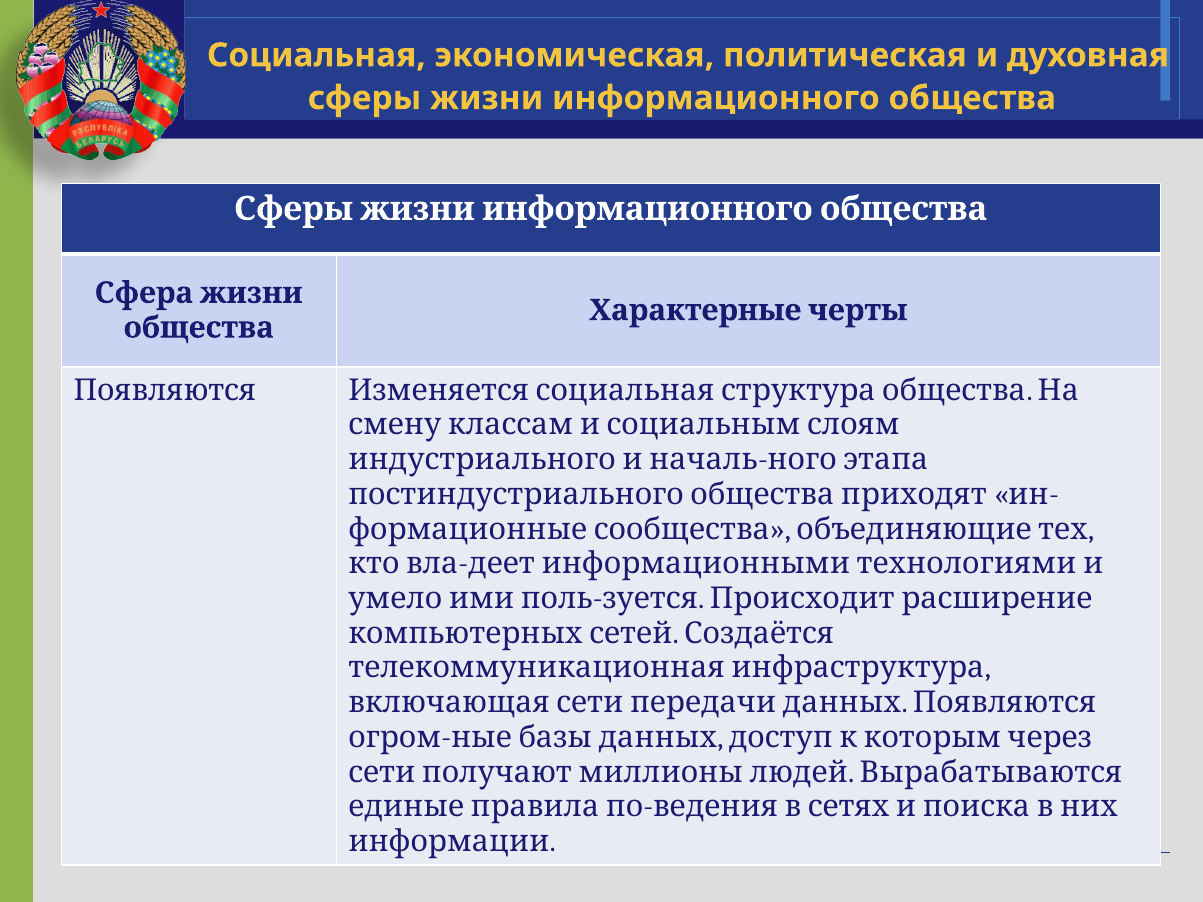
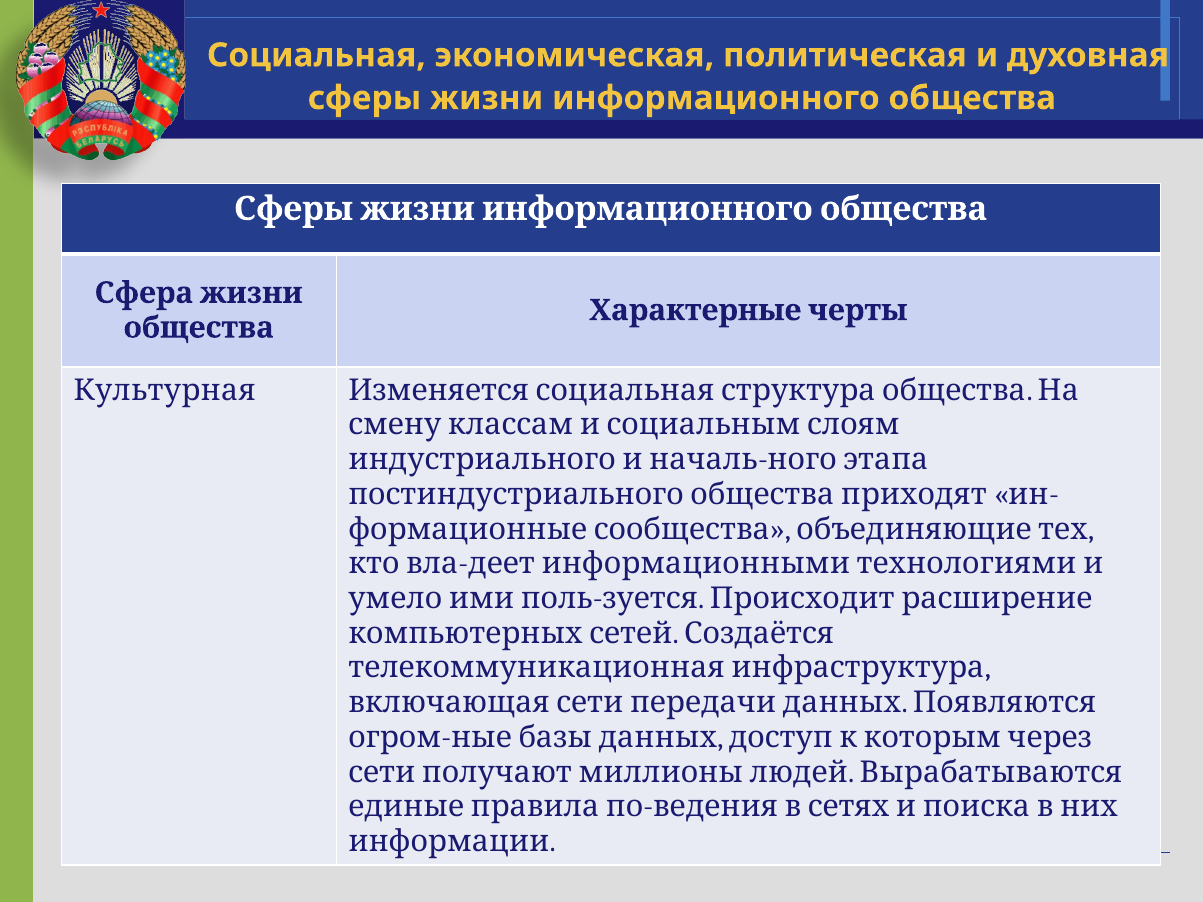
Появляются at (165, 390): Появляются -> Культурная
